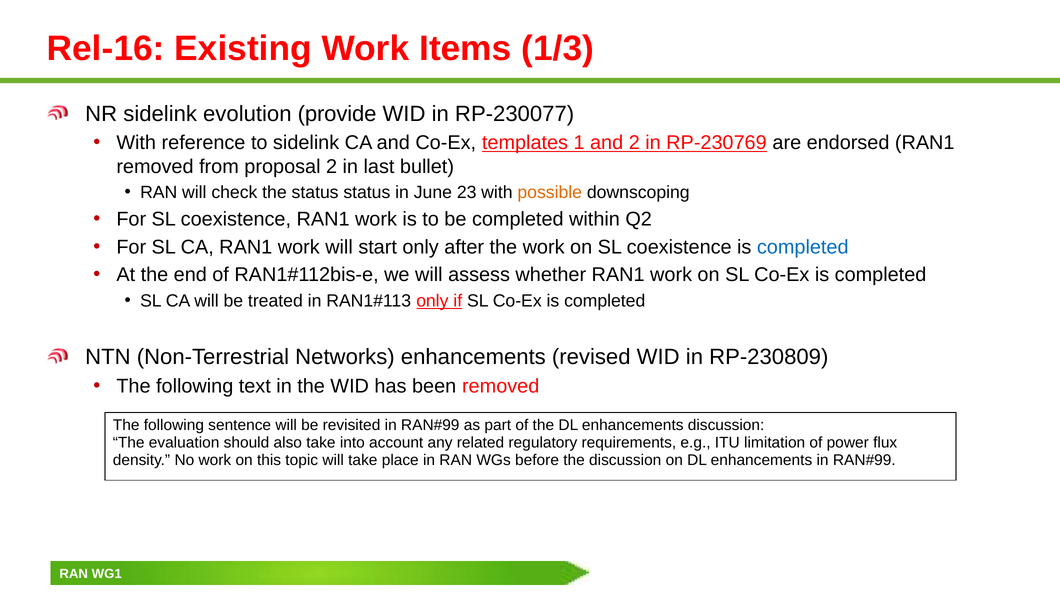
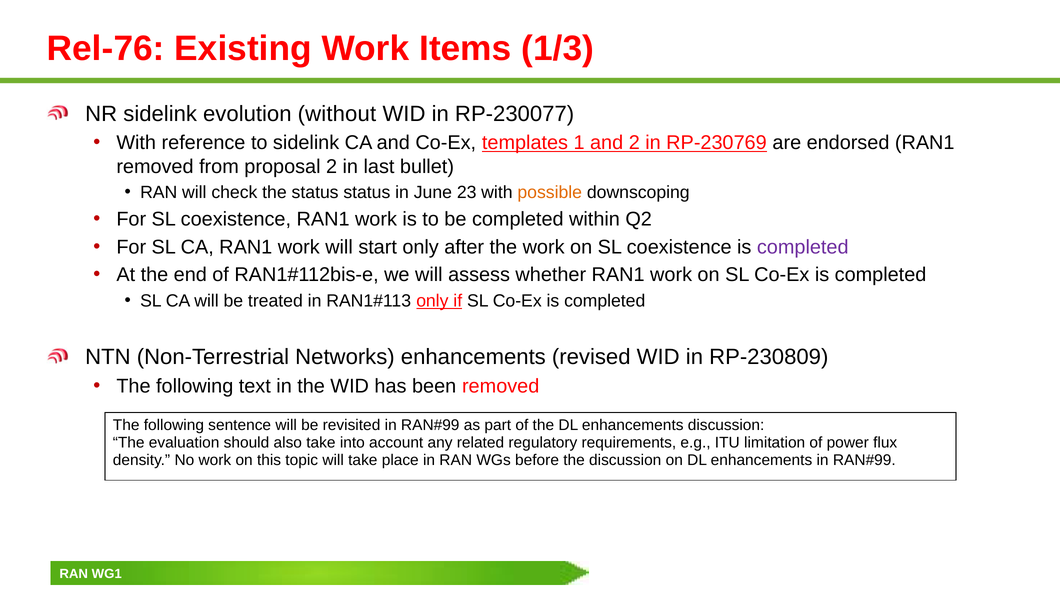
Rel-16: Rel-16 -> Rel-76
provide: provide -> without
completed at (803, 247) colour: blue -> purple
